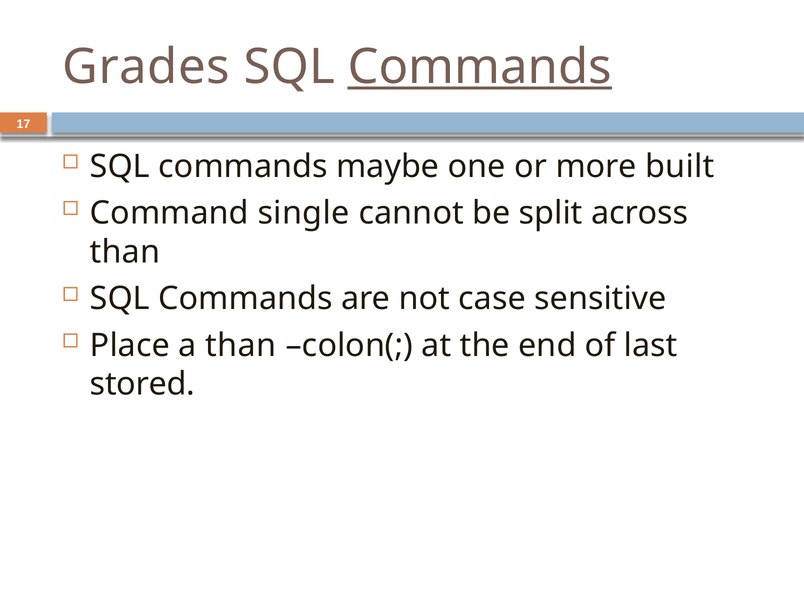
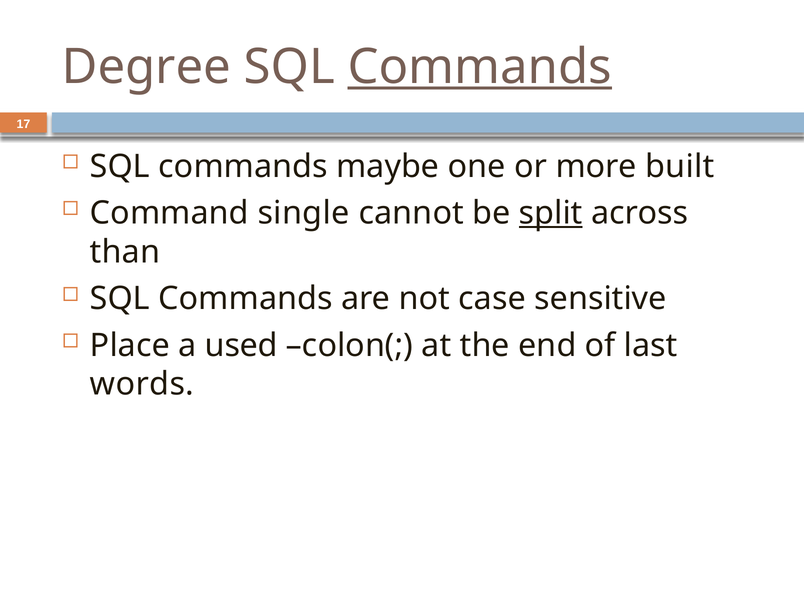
Grades: Grades -> Degree
split underline: none -> present
a than: than -> used
stored: stored -> words
